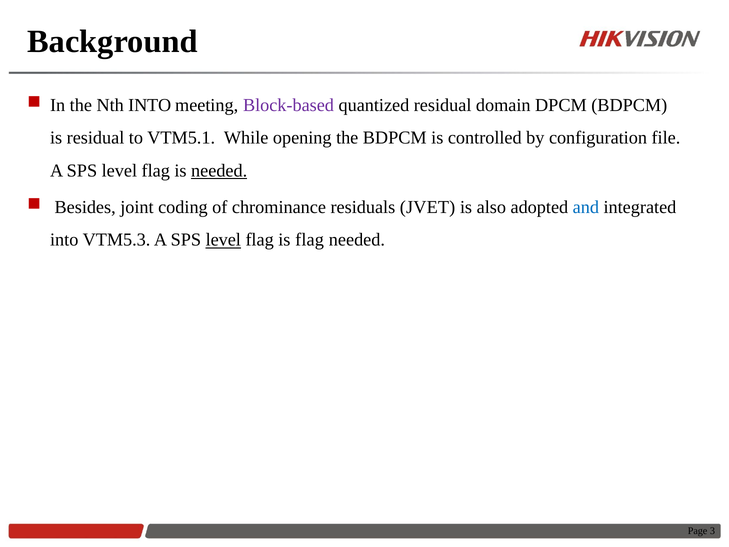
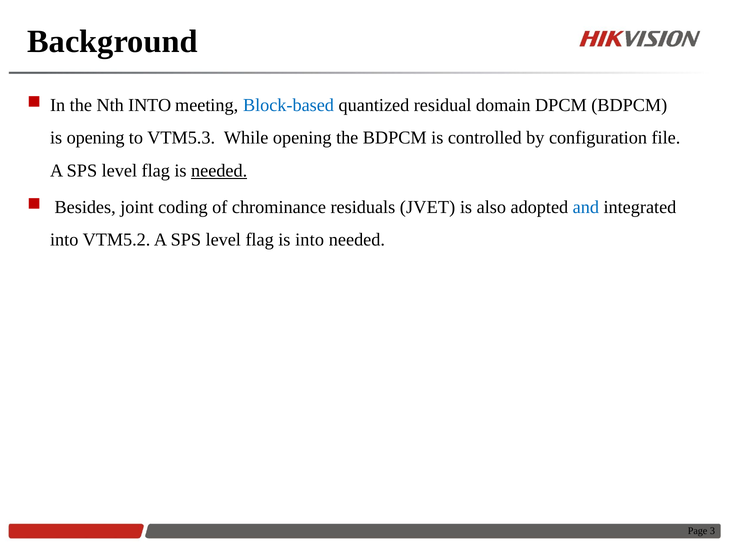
Block-based colour: purple -> blue
is residual: residual -> opening
VTM5.1: VTM5.1 -> VTM5.3
VTM5.3: VTM5.3 -> VTM5.2
level at (223, 240) underline: present -> none
is flag: flag -> into
